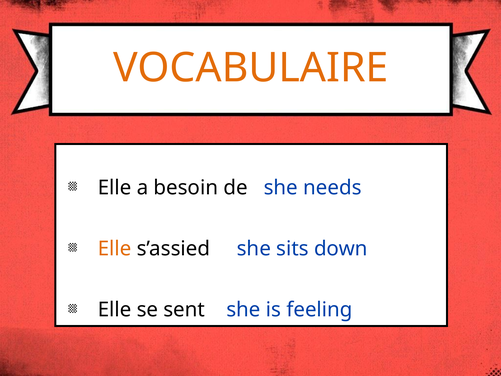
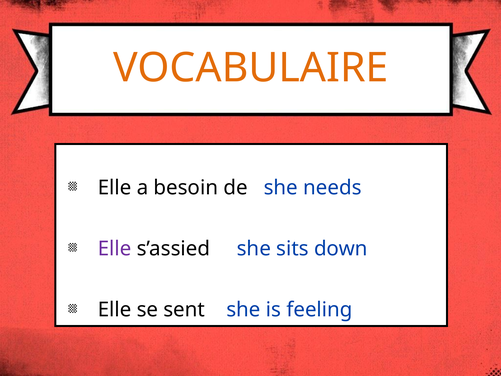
Elle at (115, 249) colour: orange -> purple
